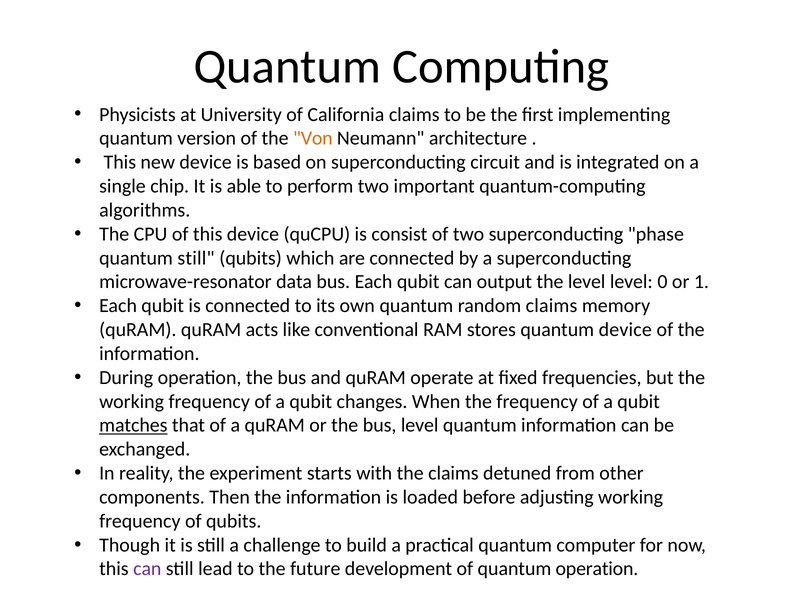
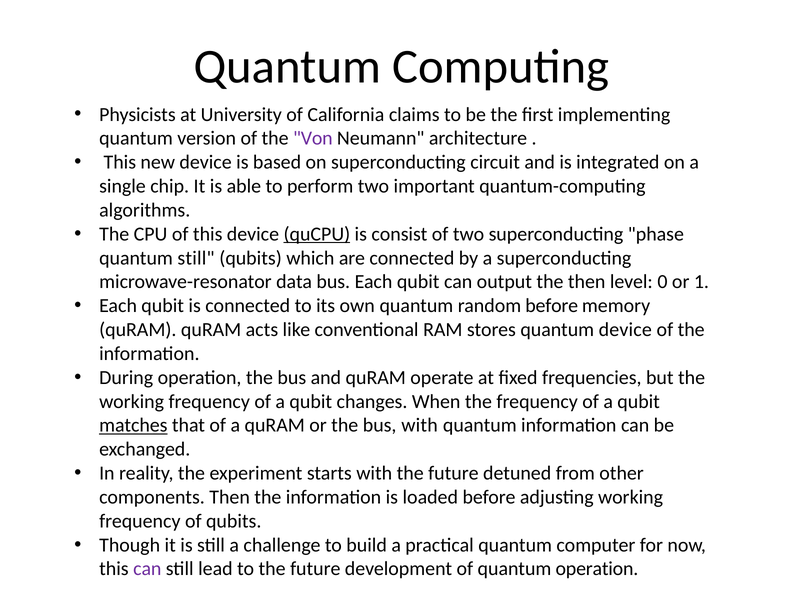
Von colour: orange -> purple
quCPU underline: none -> present
the level: level -> then
random claims: claims -> before
bus level: level -> with
with the claims: claims -> future
